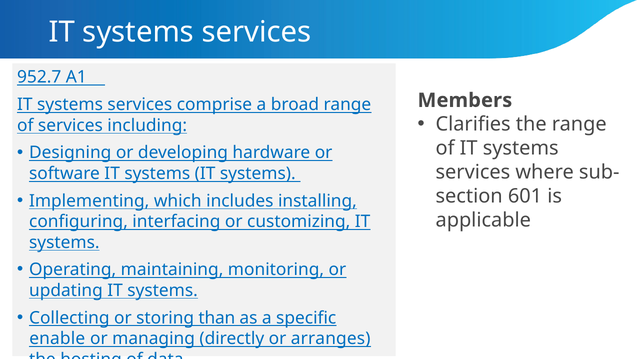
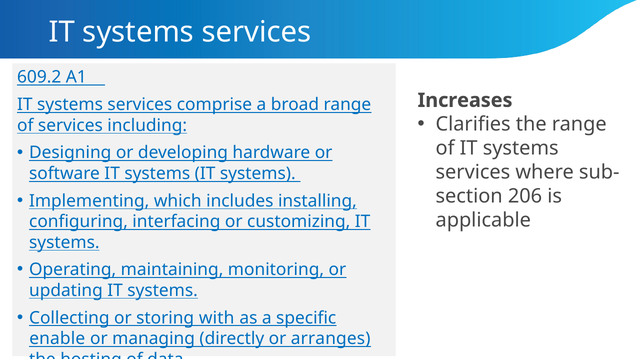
952.7: 952.7 -> 609.2
Members: Members -> Increases
601: 601 -> 206
than: than -> with
